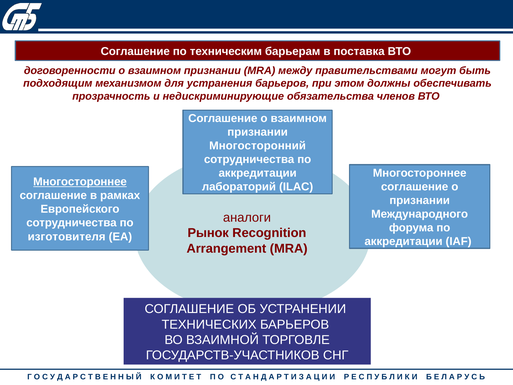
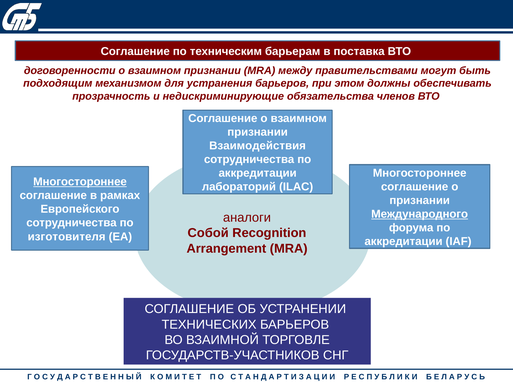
Многосторонний: Многосторонний -> Взаимодействия
Международного underline: none -> present
Рынок: Рынок -> Собой
